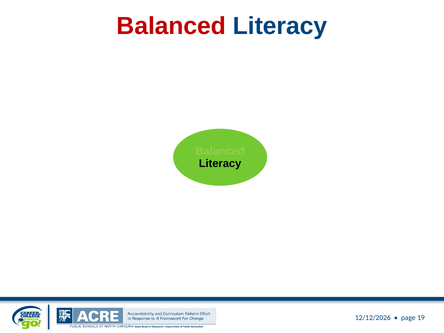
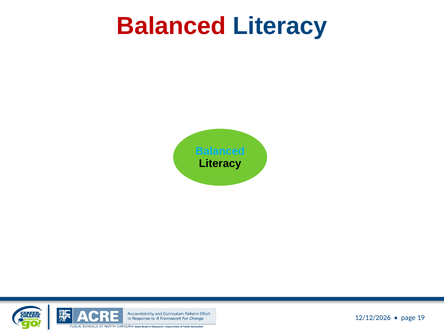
Balanced at (220, 151) colour: light green -> light blue
